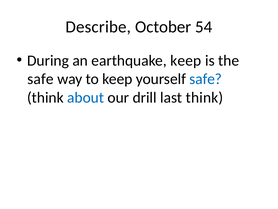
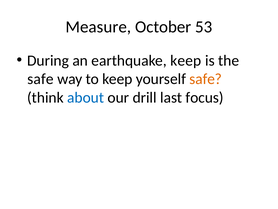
Describe: Describe -> Measure
54: 54 -> 53
safe at (206, 79) colour: blue -> orange
last think: think -> focus
